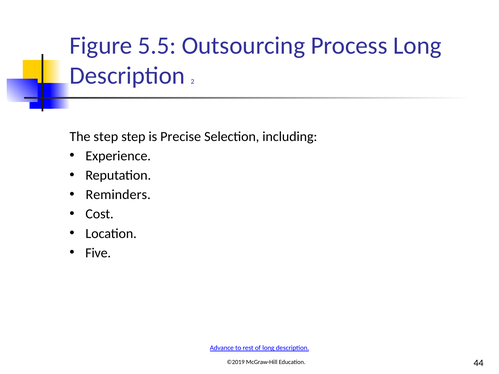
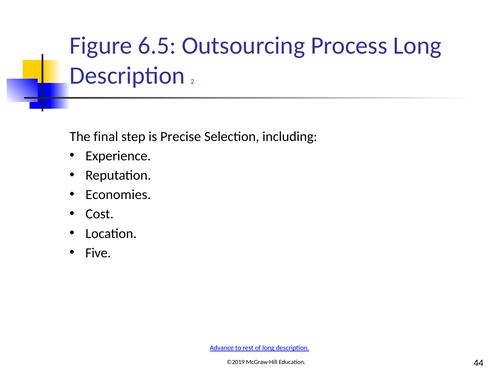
5.5: 5.5 -> 6.5
The step: step -> final
Reminders: Reminders -> Economies
